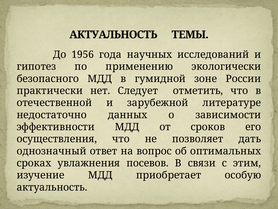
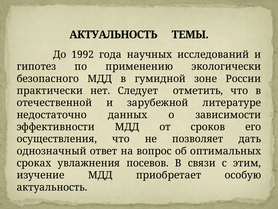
1956: 1956 -> 1992
